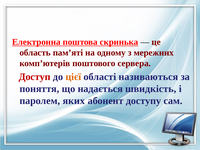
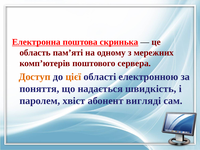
Доступ colour: red -> orange
називаються: називаються -> електронною
яких: яких -> хвіст
доступу: доступу -> вигляді
